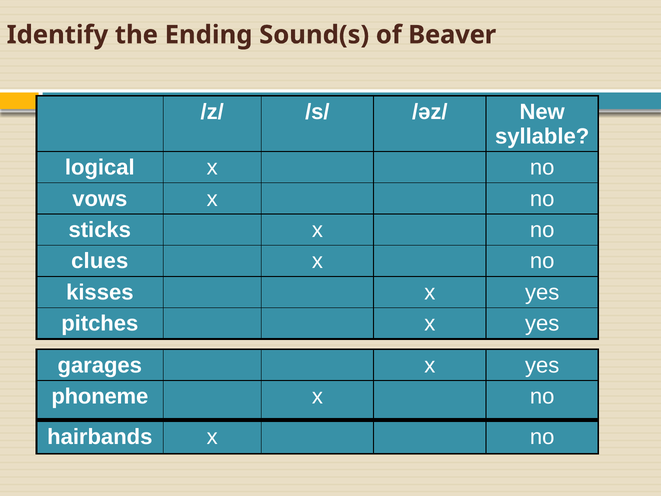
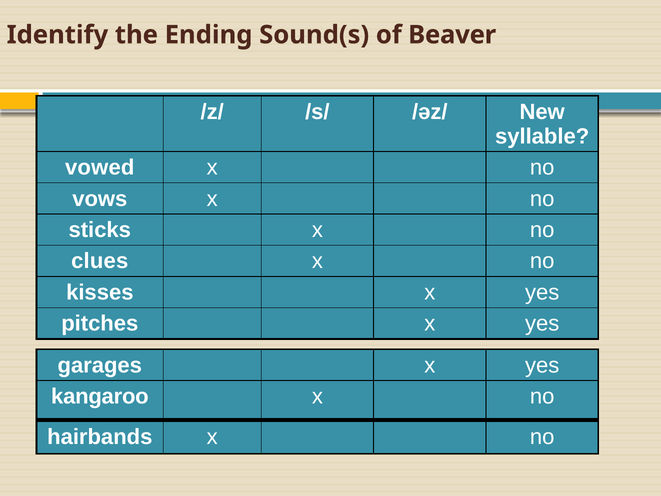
logical: logical -> vowed
phoneme: phoneme -> kangaroo
